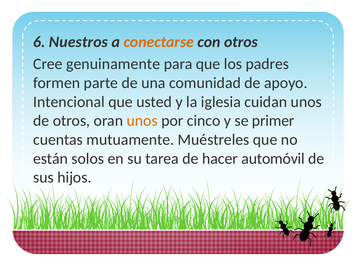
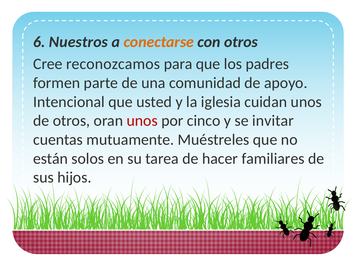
genuinamente: genuinamente -> reconozcamos
unos at (142, 121) colour: orange -> red
primer: primer -> invitar
automóvil: automóvil -> familiares
